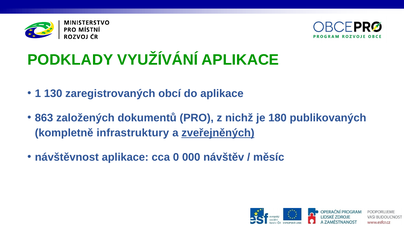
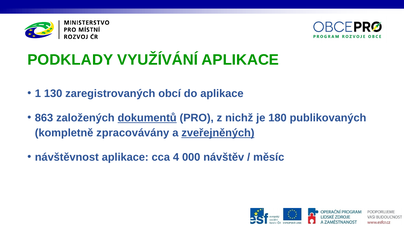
dokumentů underline: none -> present
infrastruktury: infrastruktury -> zpracovávány
0: 0 -> 4
